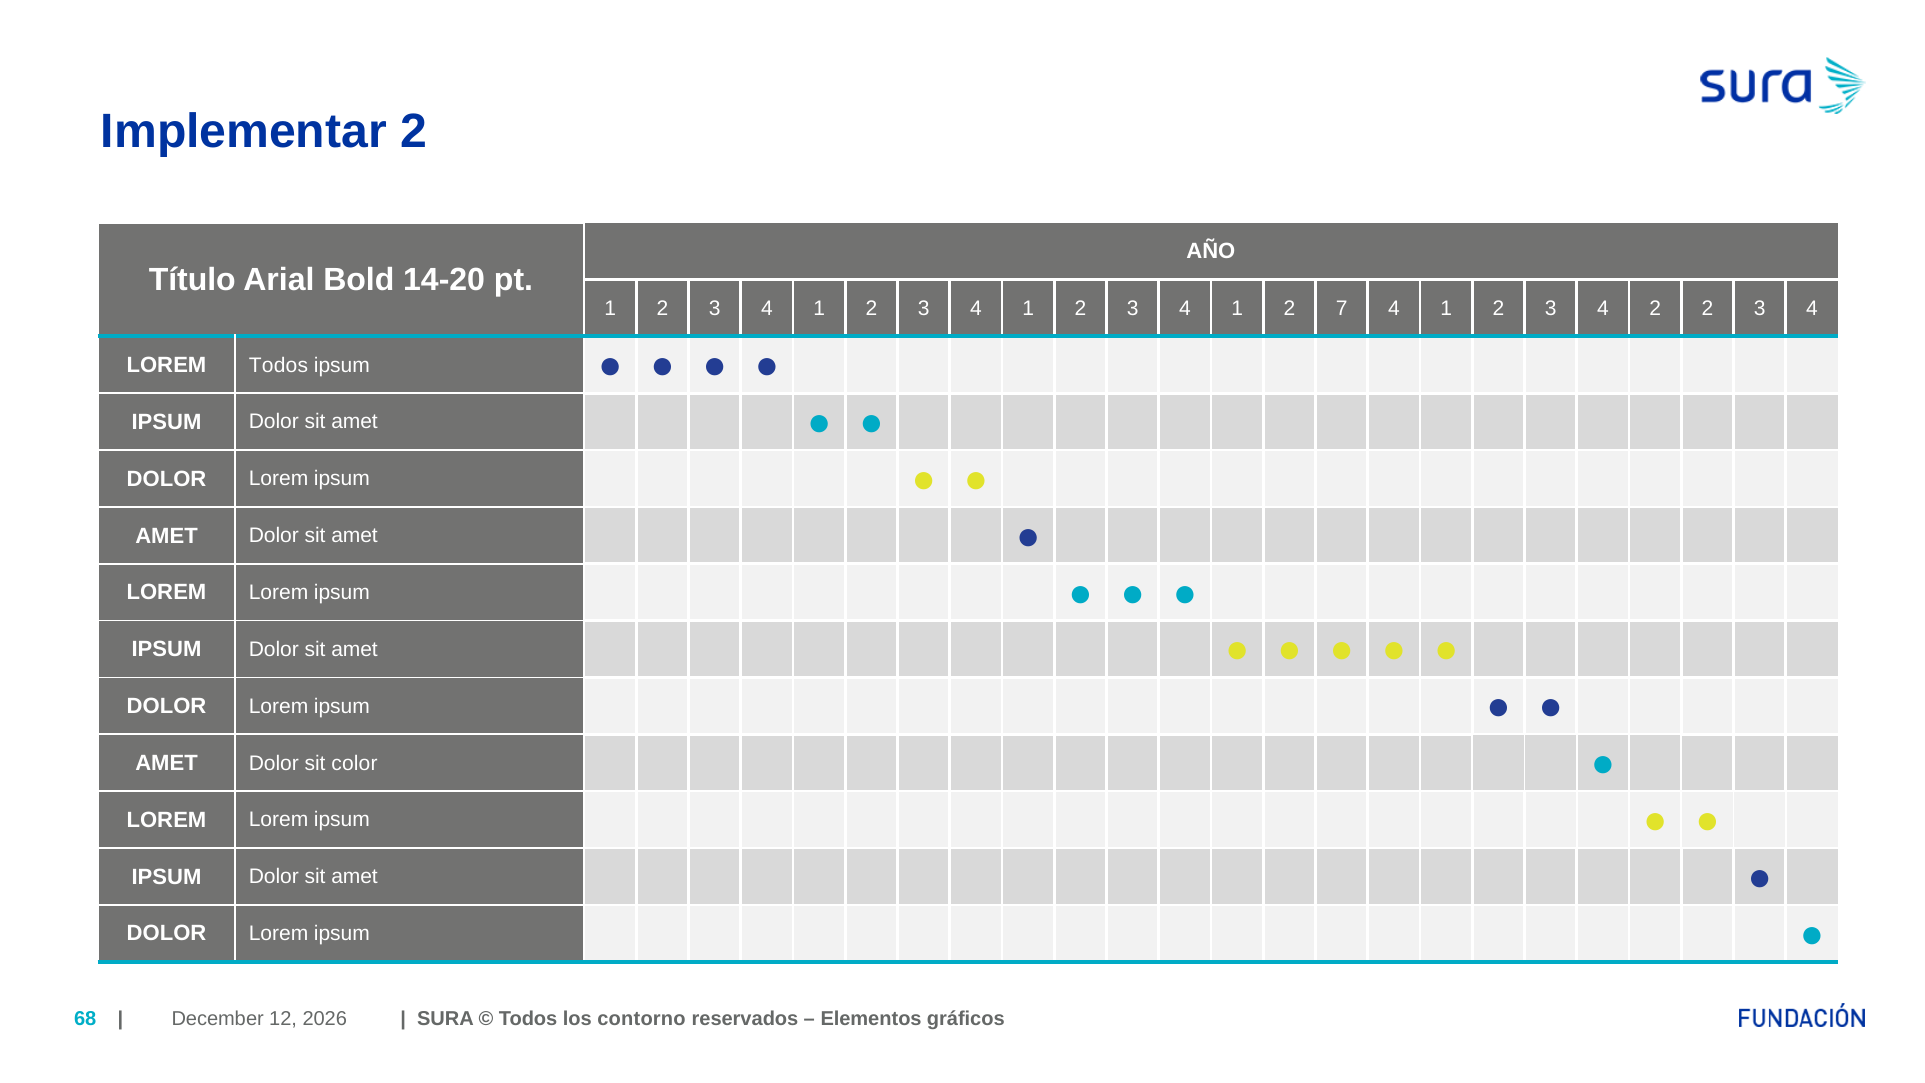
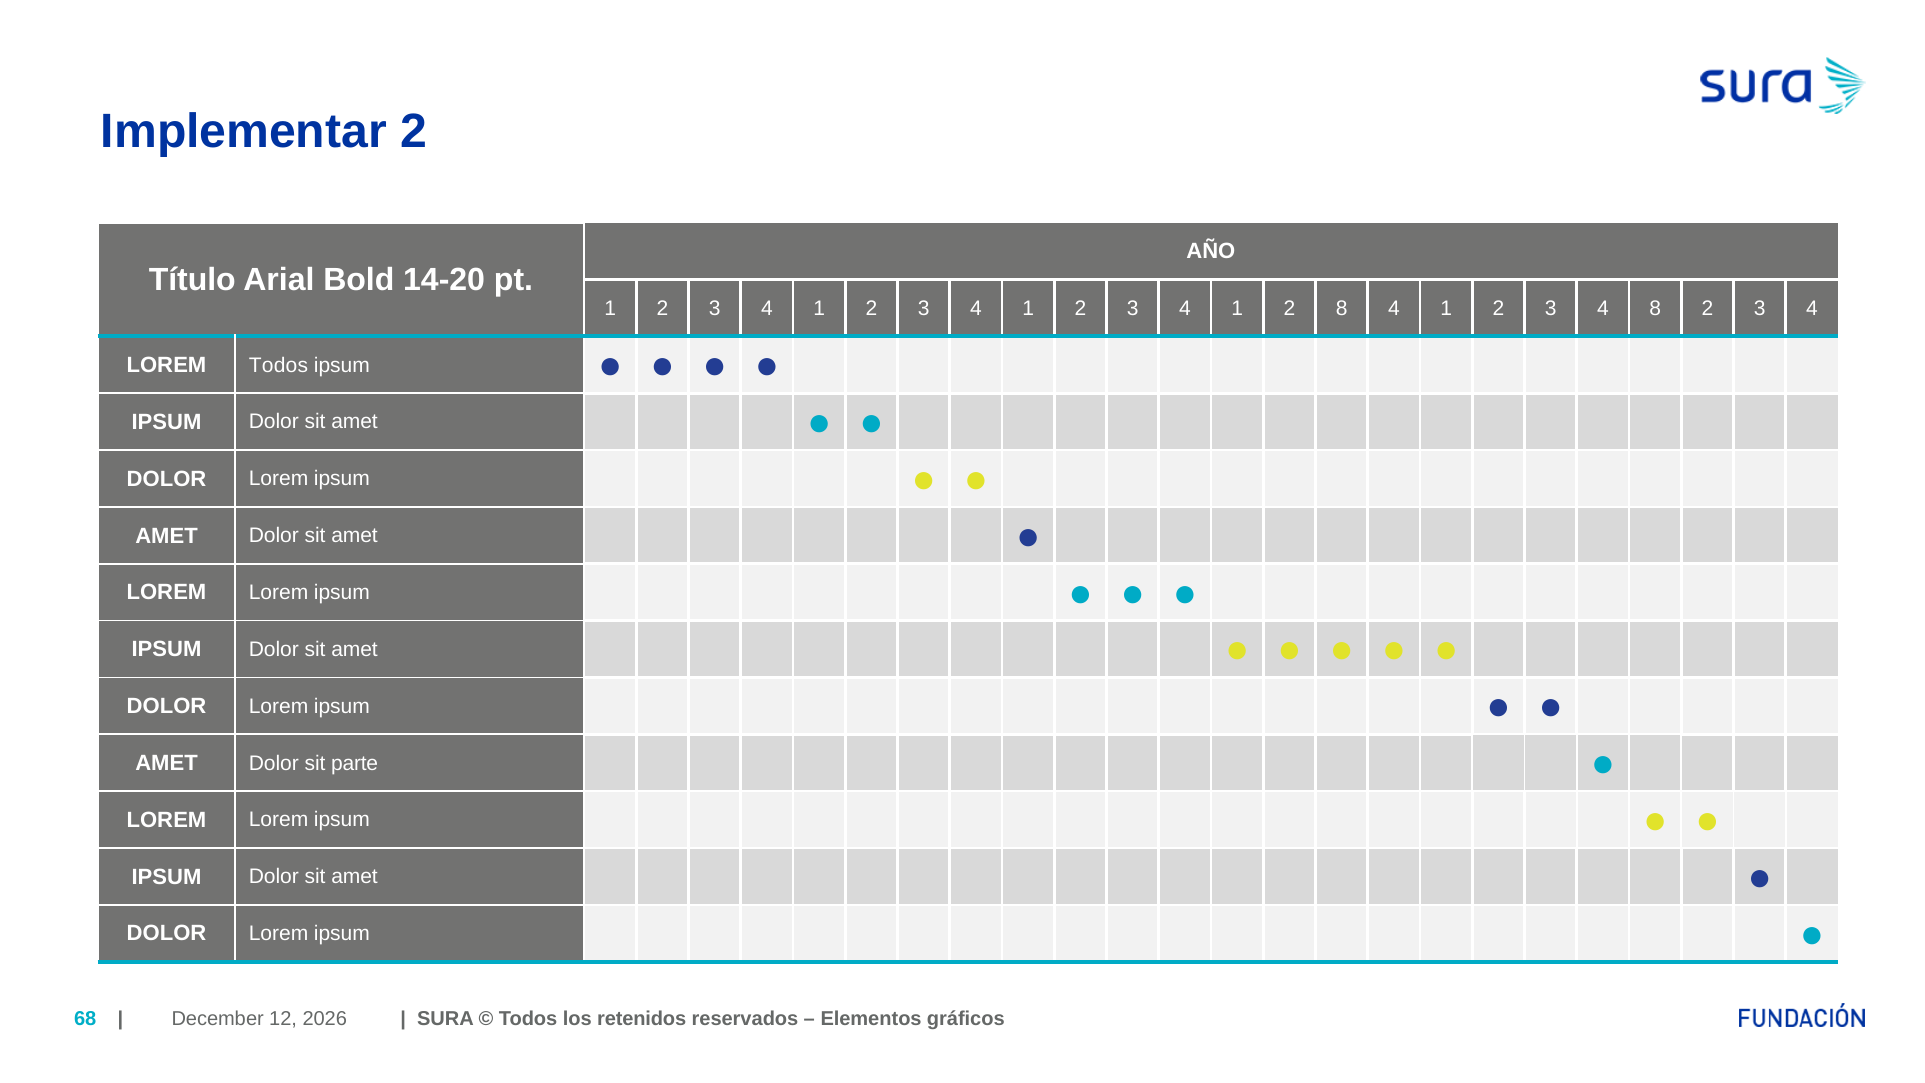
2 7: 7 -> 8
4 2: 2 -> 8
color: color -> parte
contorno: contorno -> retenidos
